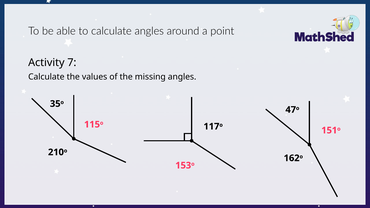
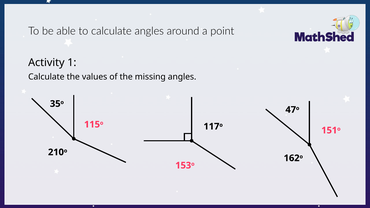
7: 7 -> 1
